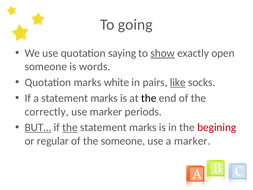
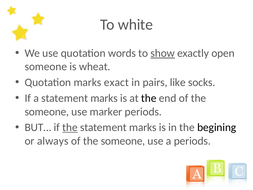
going: going -> white
saying: saying -> words
words: words -> wheat
white: white -> exact
like underline: present -> none
correctly at (47, 112): correctly -> someone
BUT… underline: present -> none
begining colour: red -> black
regular: regular -> always
a marker: marker -> periods
